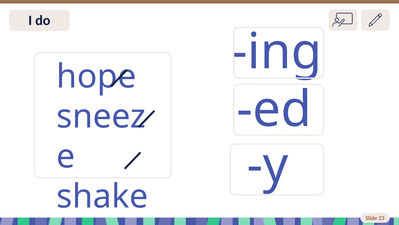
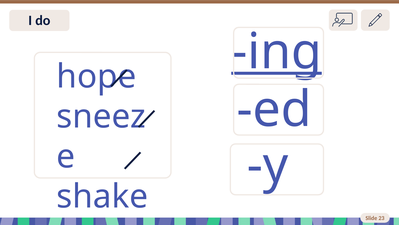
ing underline: none -> present
